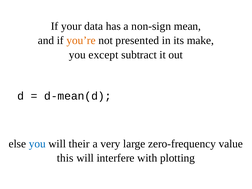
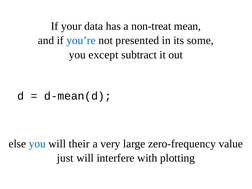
non-sign: non-sign -> non-treat
you’re colour: orange -> blue
make: make -> some
this: this -> just
